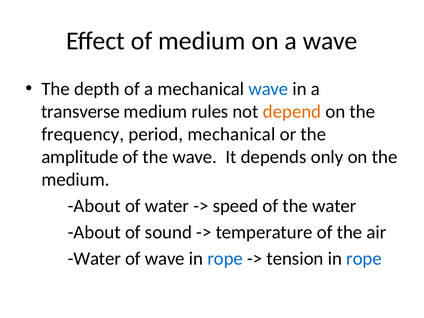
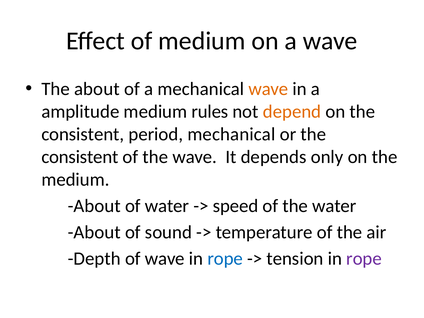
The depth: depth -> about
wave at (268, 89) colour: blue -> orange
transverse: transverse -> amplitude
frequency at (83, 134): frequency -> consistent
amplitude at (80, 157): amplitude -> consistent
Water at (94, 259): Water -> Depth
rope at (364, 259) colour: blue -> purple
